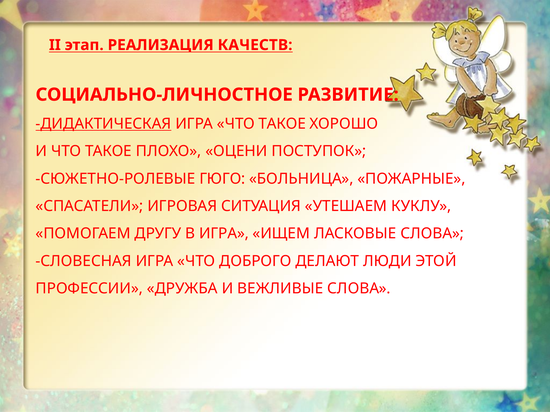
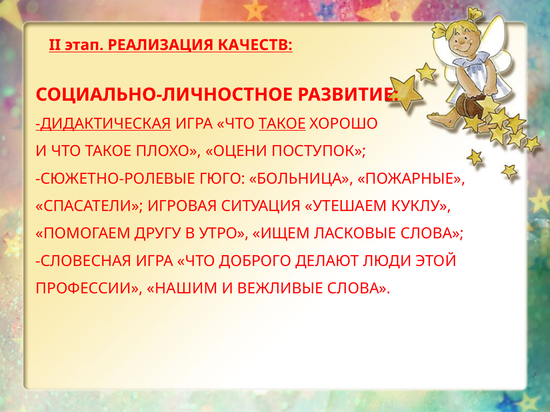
ТАКОЕ at (282, 124) underline: none -> present
В ИГРА: ИГРА -> УТРО
ДРУЖБА: ДРУЖБА -> НАШИМ
